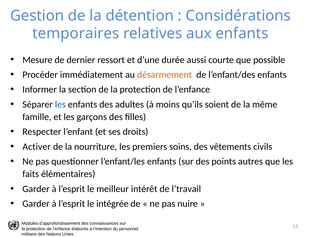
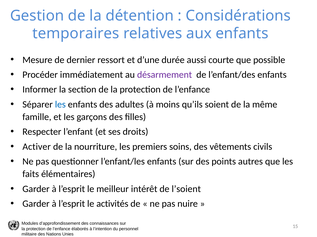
désarmement colour: orange -> purple
l’travail: l’travail -> l’soient
intégrée: intégrée -> activités
